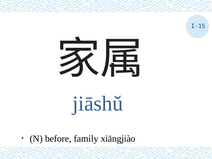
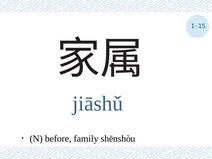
xiāngjiào: xiāngjiào -> shēnshòu
